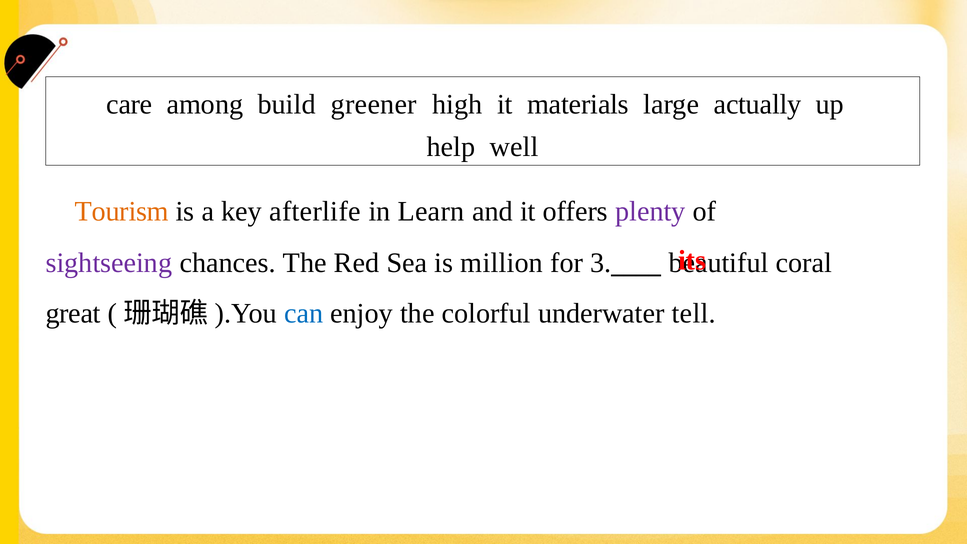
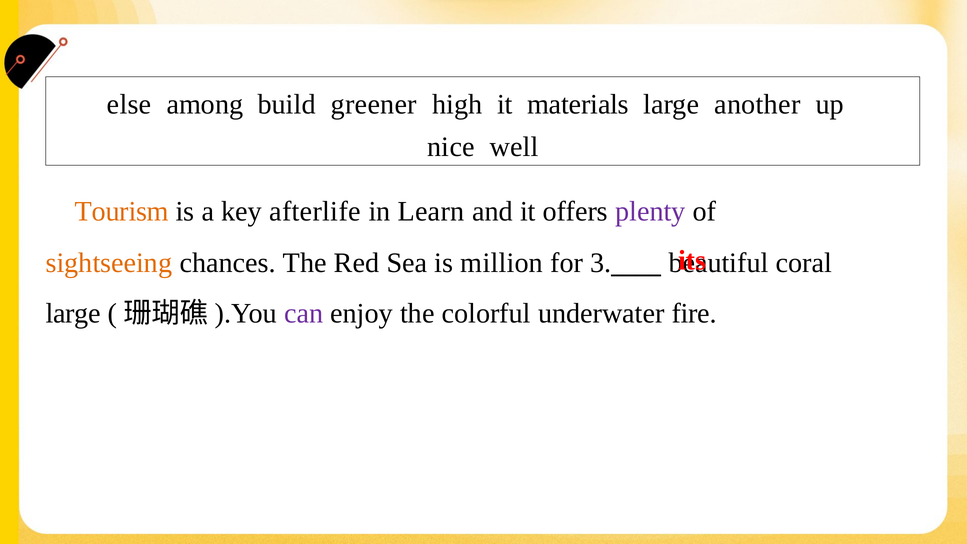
care: care -> else
actually: actually -> another
help: help -> nice
sightseeing colour: purple -> orange
great at (73, 313): great -> large
can colour: blue -> purple
tell: tell -> fire
